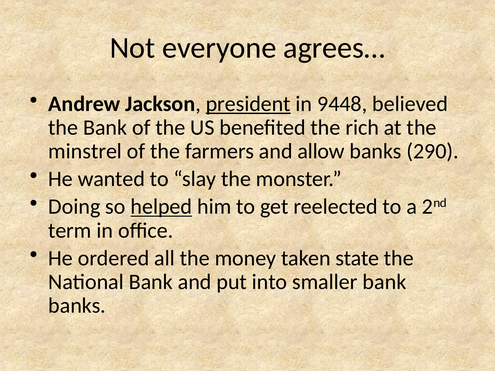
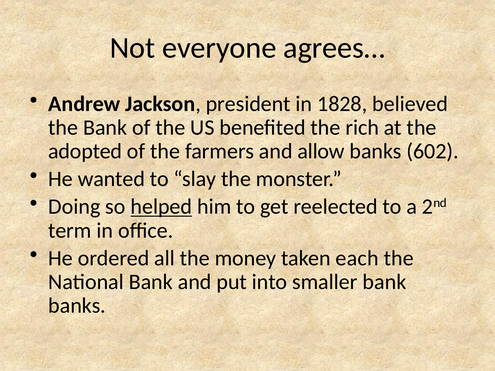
president underline: present -> none
9448: 9448 -> 1828
minstrel: minstrel -> adopted
290: 290 -> 602
state: state -> each
